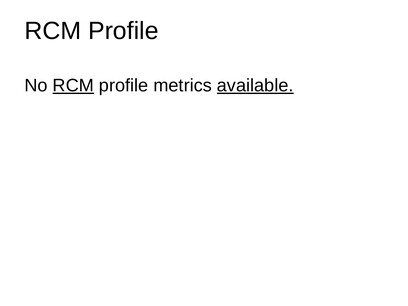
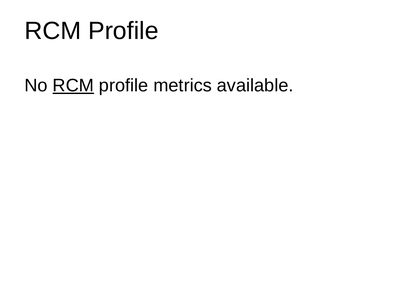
available underline: present -> none
